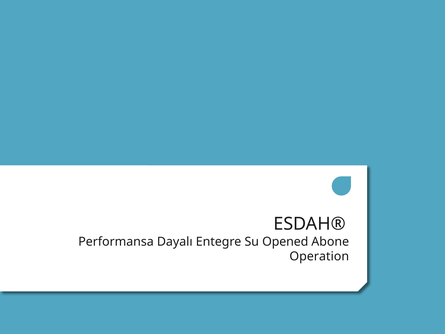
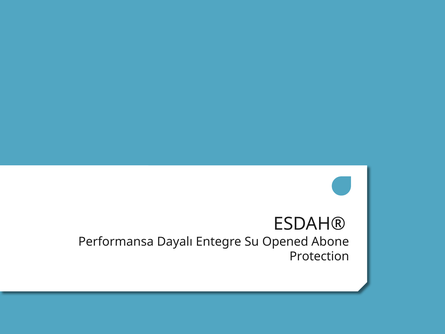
Operation: Operation -> Protection
